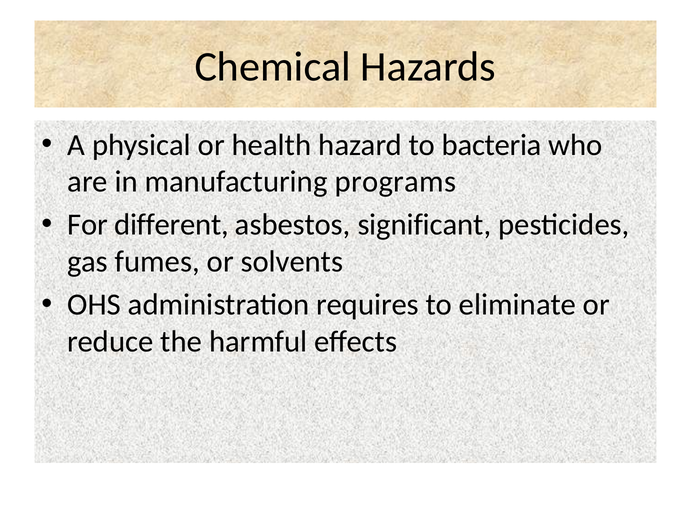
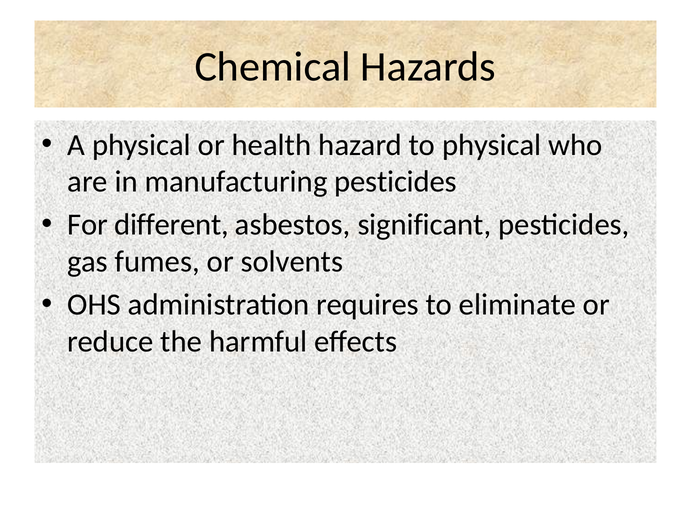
to bacteria: bacteria -> physical
manufacturing programs: programs -> pesticides
